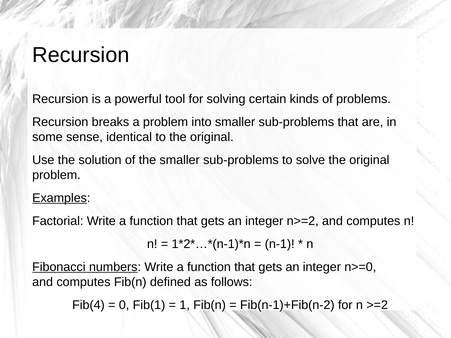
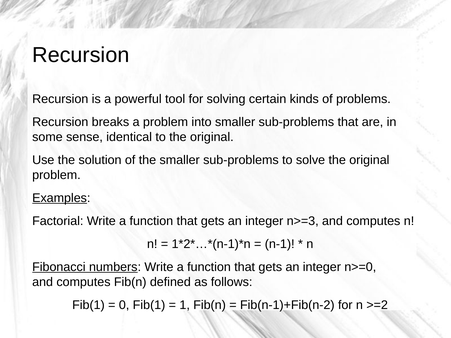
n>=2: n>=2 -> n>=3
Fib(4 at (88, 305): Fib(4 -> Fib(1
